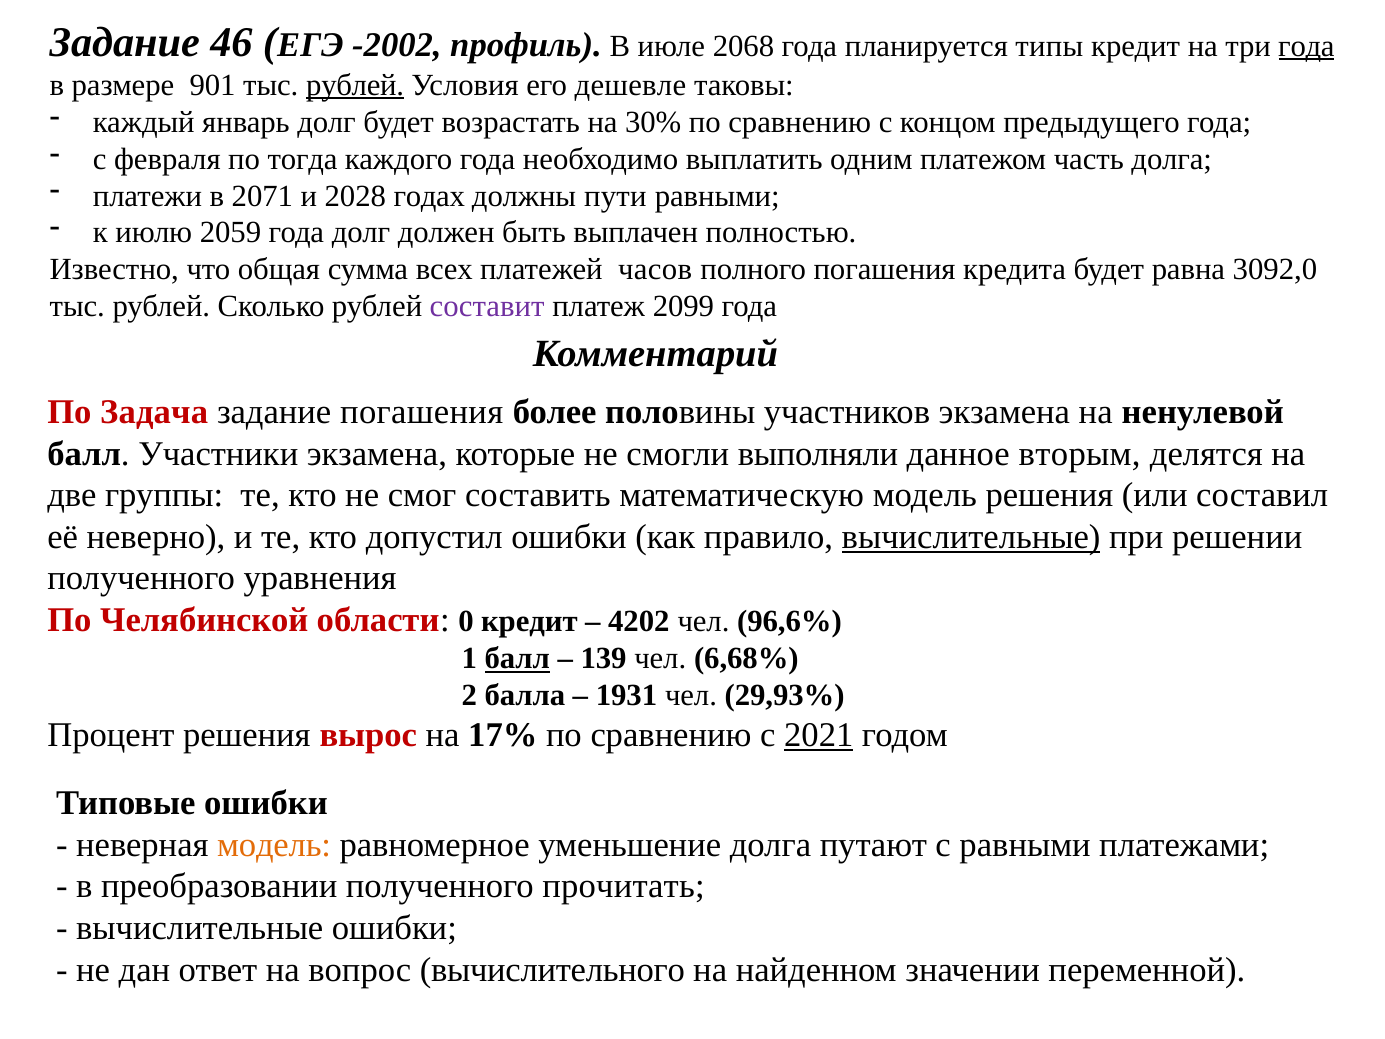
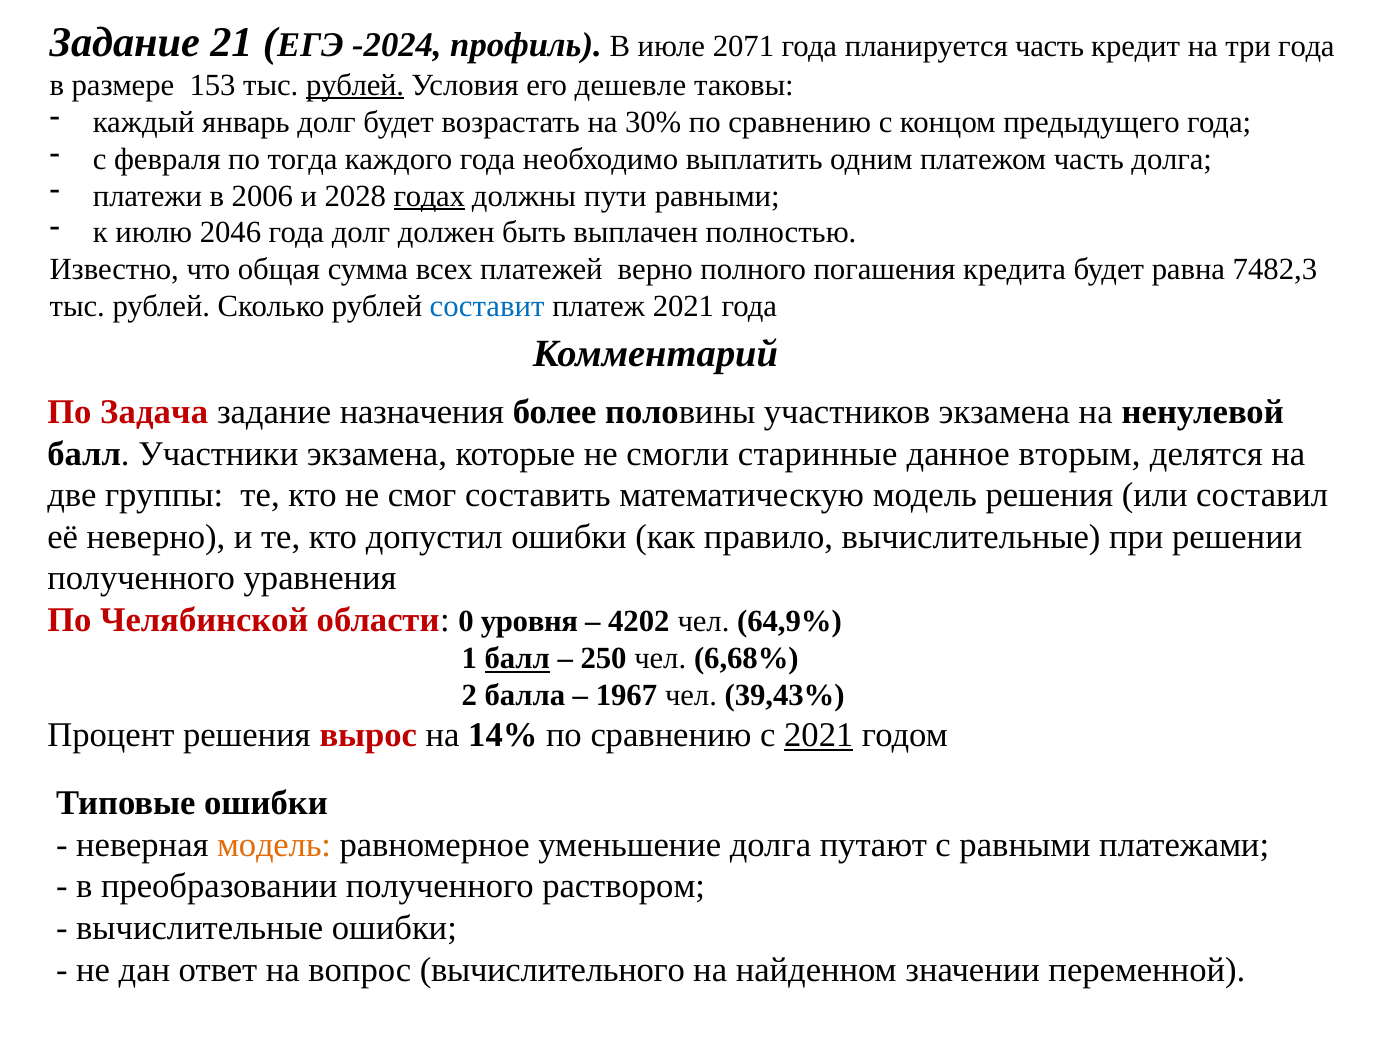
46: 46 -> 21
-2002: -2002 -> -2024
2068: 2068 -> 2071
планируется типы: типы -> часть
года at (1306, 46) underline: present -> none
901: 901 -> 153
2071: 2071 -> 2006
годах underline: none -> present
2059: 2059 -> 2046
часов: часов -> верно
3092,0: 3092,0 -> 7482,3
составит colour: purple -> blue
платеж 2099: 2099 -> 2021
задание погашения: погашения -> назначения
выполняли: выполняли -> старинные
вычислительные at (971, 537) underline: present -> none
0 кредит: кредит -> уровня
96,6%: 96,6% -> 64,9%
139: 139 -> 250
1931: 1931 -> 1967
29,93%: 29,93% -> 39,43%
17%: 17% -> 14%
прочитать: прочитать -> раствором
